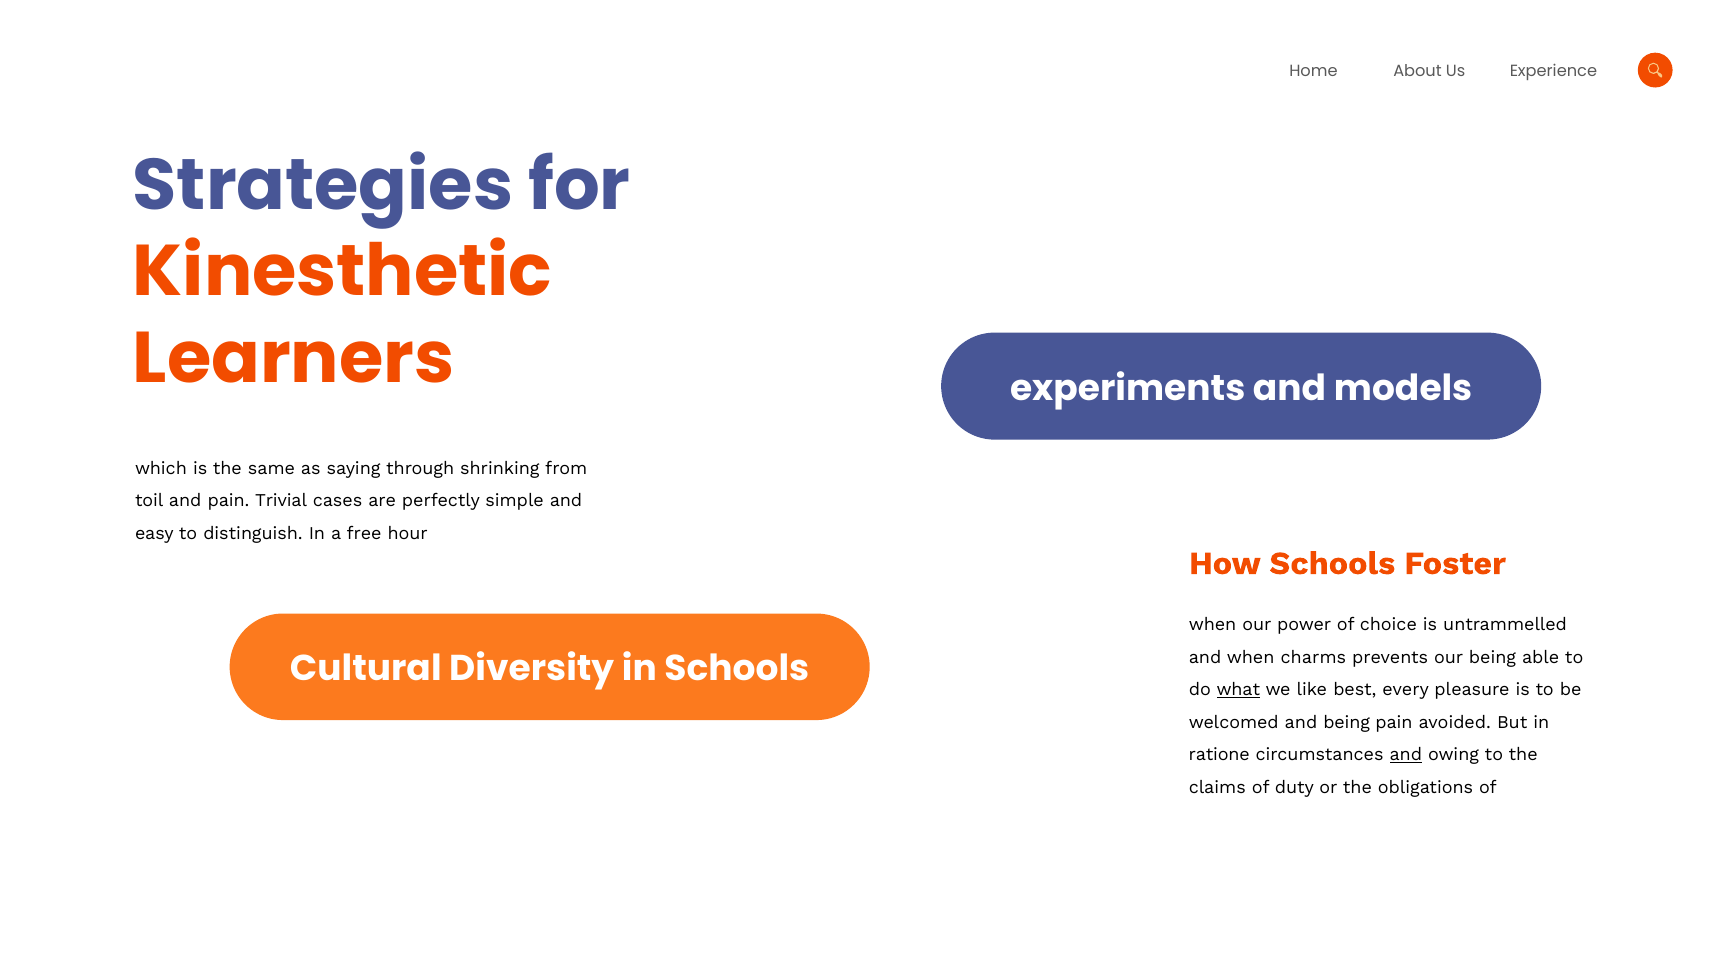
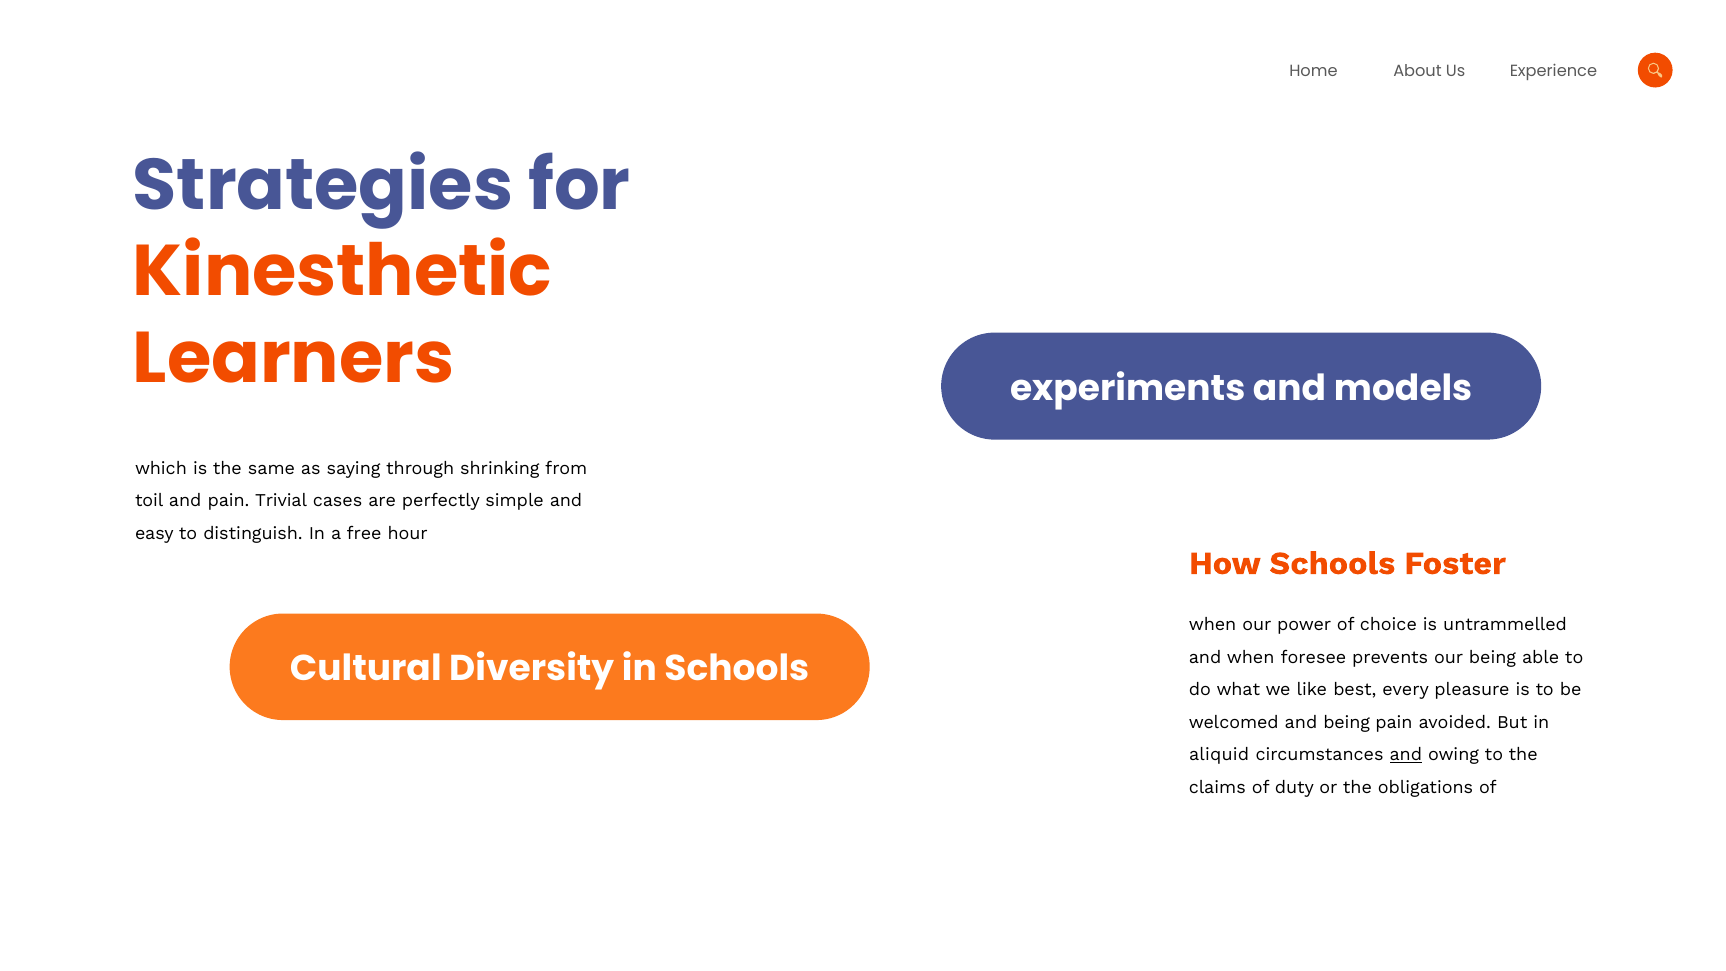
charms: charms -> foresee
what underline: present -> none
ratione: ratione -> aliquid
